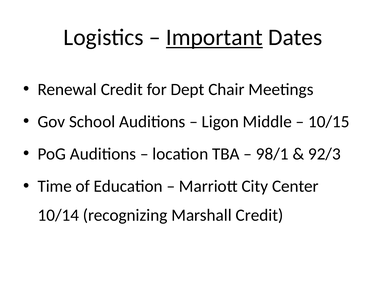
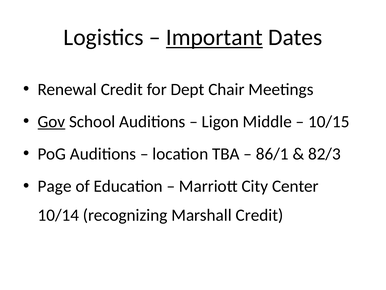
Gov underline: none -> present
98/1: 98/1 -> 86/1
92/3: 92/3 -> 82/3
Time: Time -> Page
